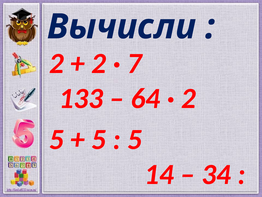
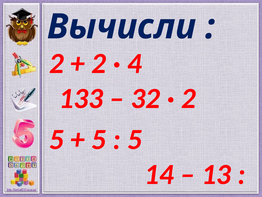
7 at (134, 63): 7 -> 4
64: 64 -> 32
34: 34 -> 13
